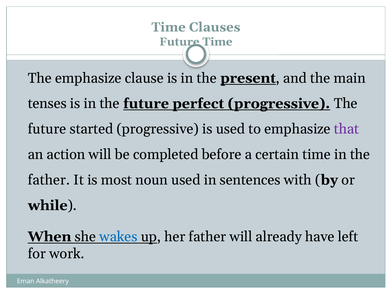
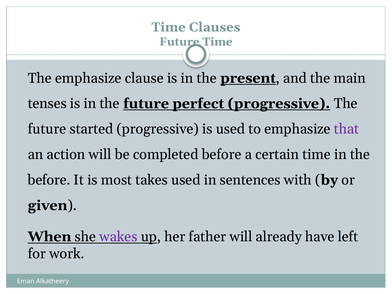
father at (49, 180): father -> before
noun: noun -> takes
while: while -> given
wakes colour: blue -> purple
